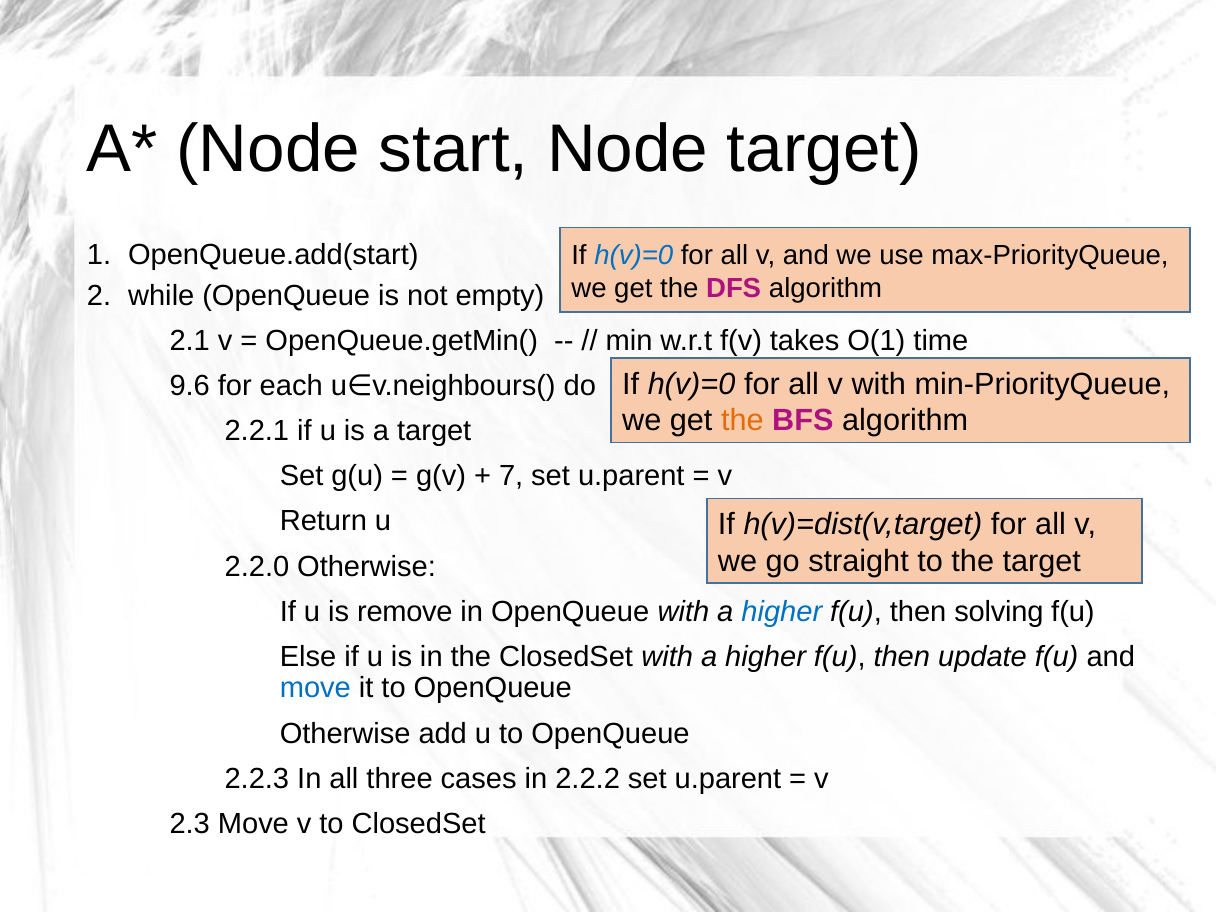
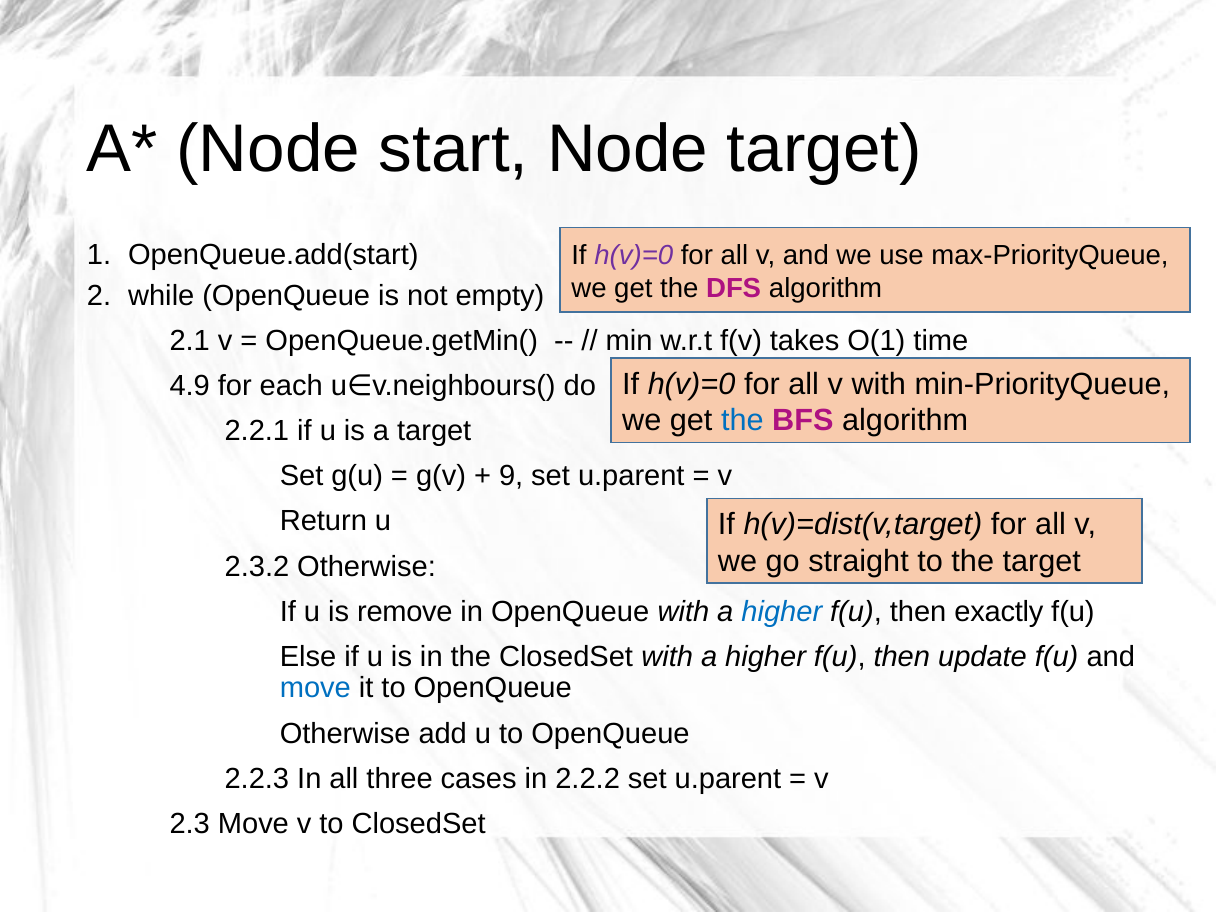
h(v)=0 at (634, 255) colour: blue -> purple
9.6: 9.6 -> 4.9
the at (742, 421) colour: orange -> blue
7: 7 -> 9
2.2.0: 2.2.0 -> 2.3.2
solving: solving -> exactly
